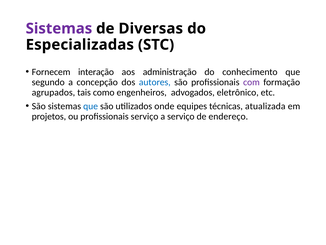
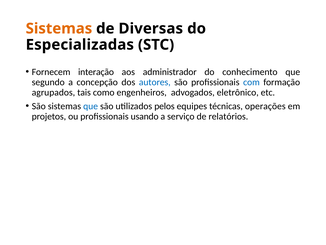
Sistemas at (59, 28) colour: purple -> orange
administração: administração -> administrador
com colour: purple -> blue
onde: onde -> pelos
atualizada: atualizada -> operações
profissionais serviço: serviço -> usando
endereço: endereço -> relatórios
